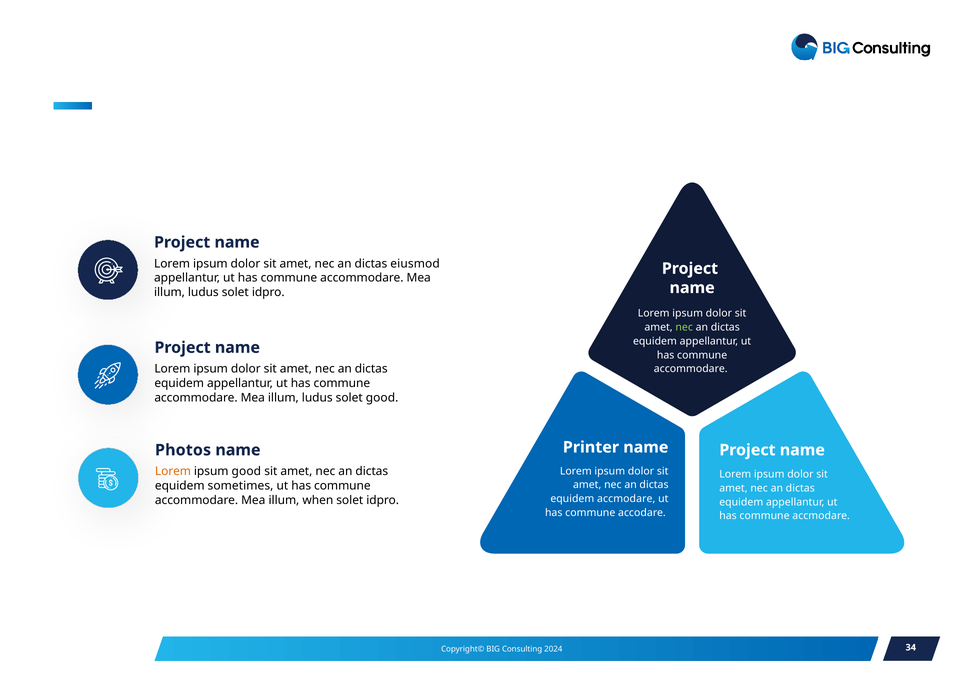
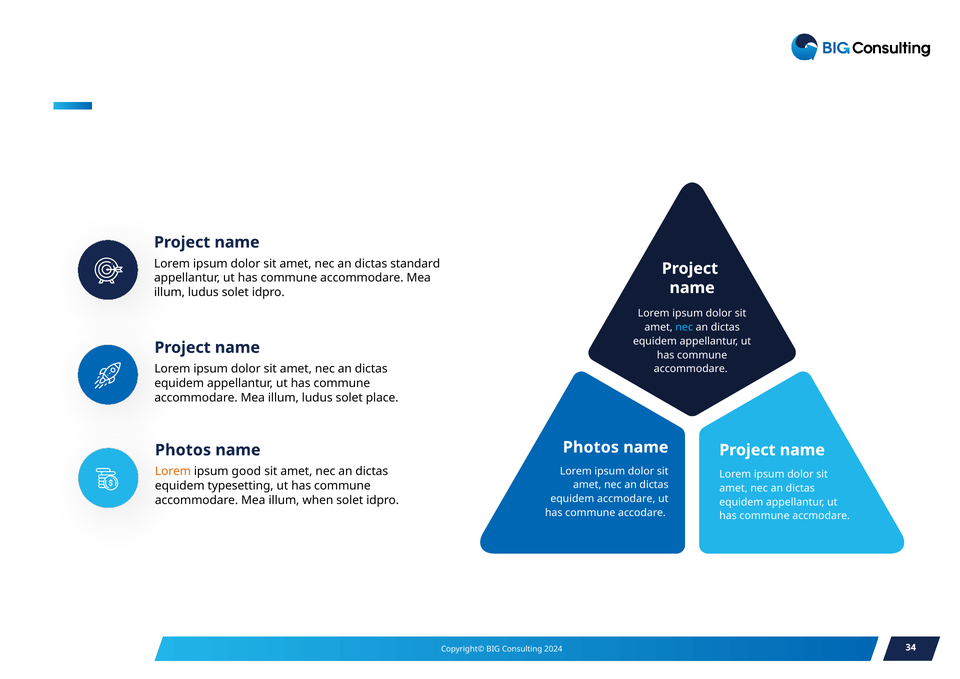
eiusmod: eiusmod -> standard
nec at (684, 327) colour: light green -> light blue
solet good: good -> place
Printer at (591, 447): Printer -> Photos
sometimes: sometimes -> typesetting
